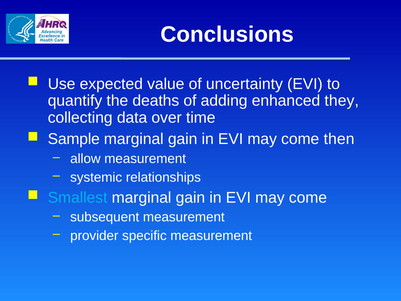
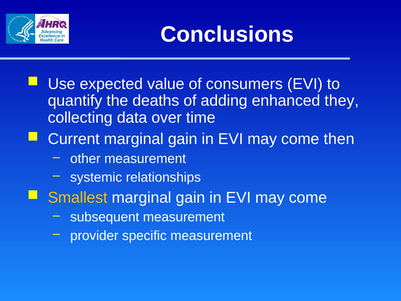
uncertainty: uncertainty -> consumers
Sample: Sample -> Current
allow: allow -> other
Smallest colour: light blue -> yellow
